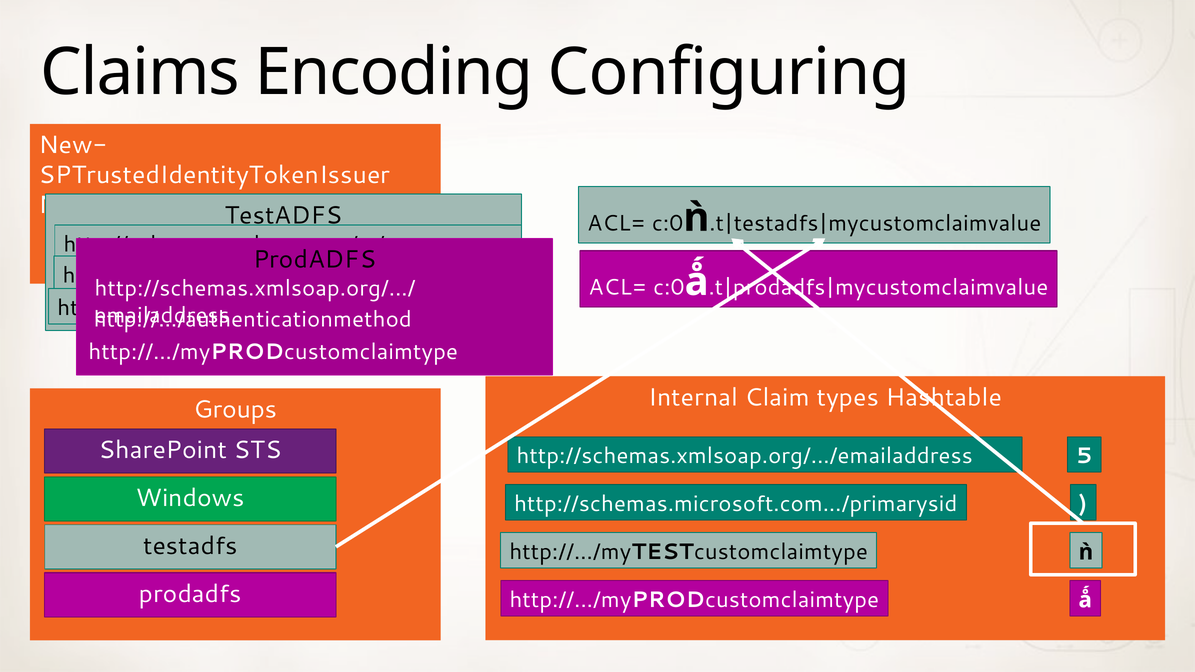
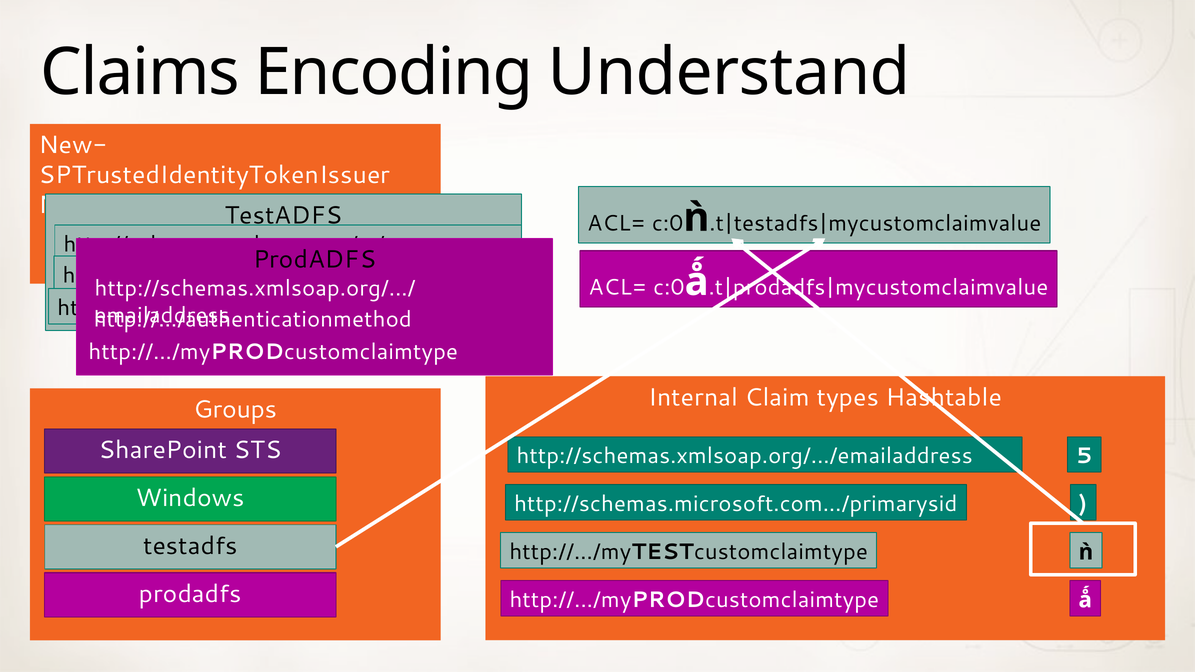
Configuring: Configuring -> Understand
